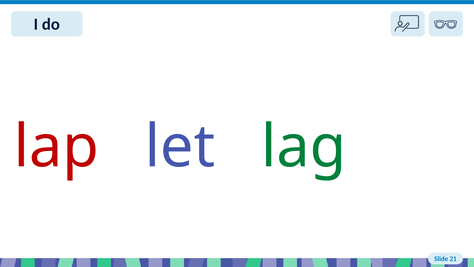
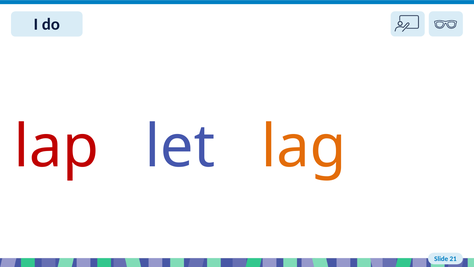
lag colour: green -> orange
